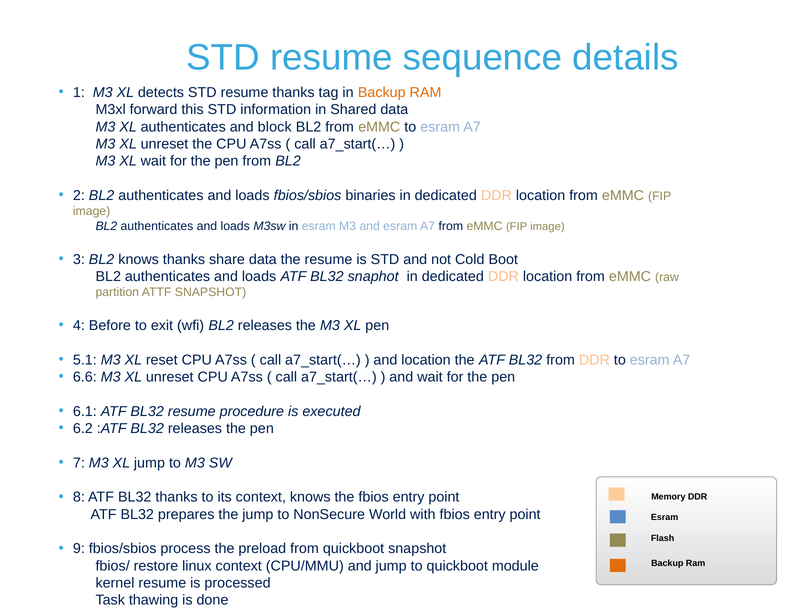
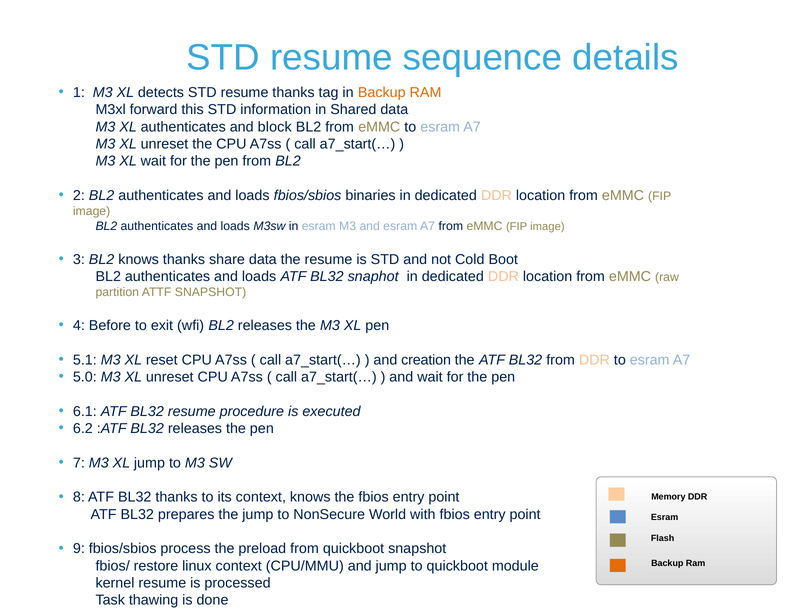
and location: location -> creation
6.6: 6.6 -> 5.0
